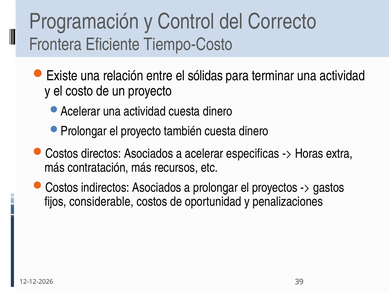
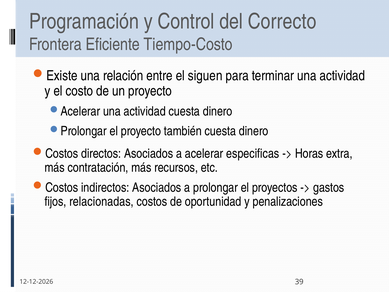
sólidas: sólidas -> siguen
considerable: considerable -> relacionadas
